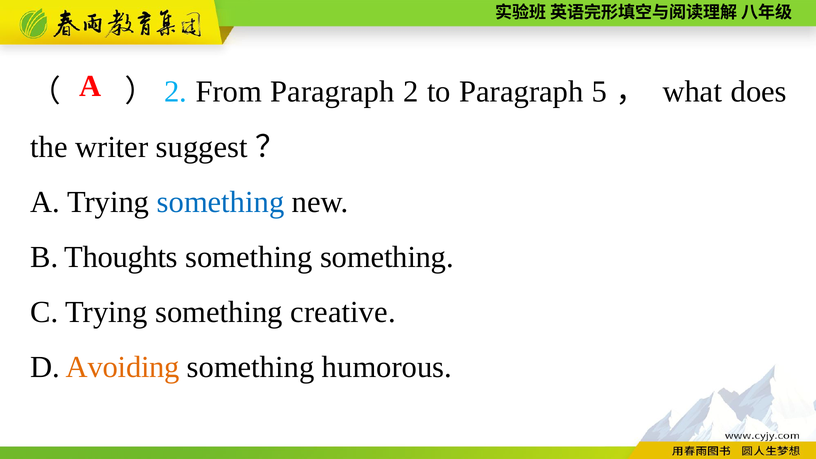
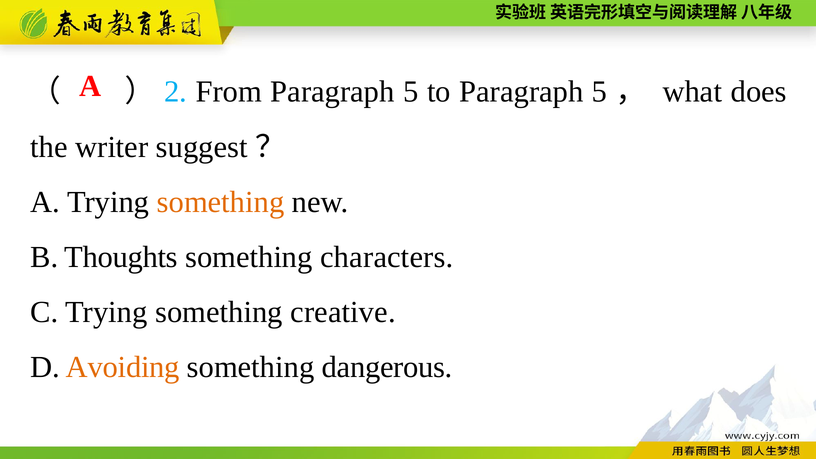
From Paragraph 2: 2 -> 5
something at (221, 202) colour: blue -> orange
something something: something -> characters
humorous: humorous -> dangerous
